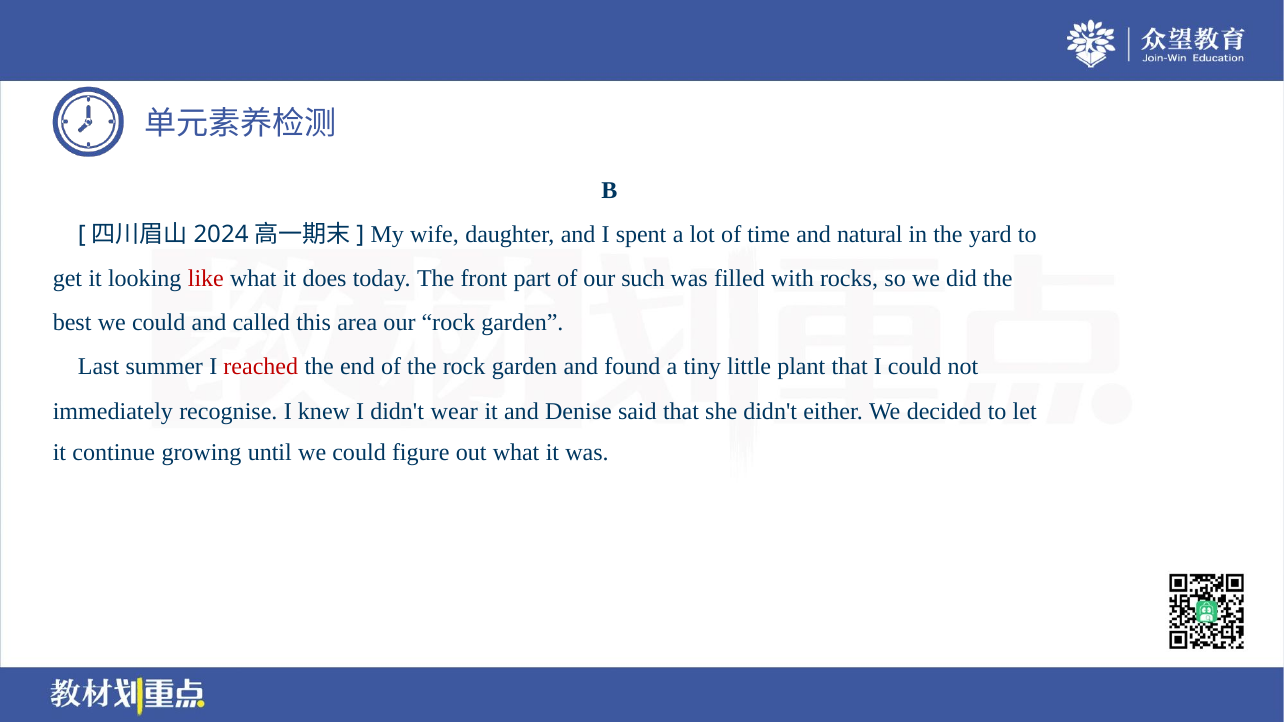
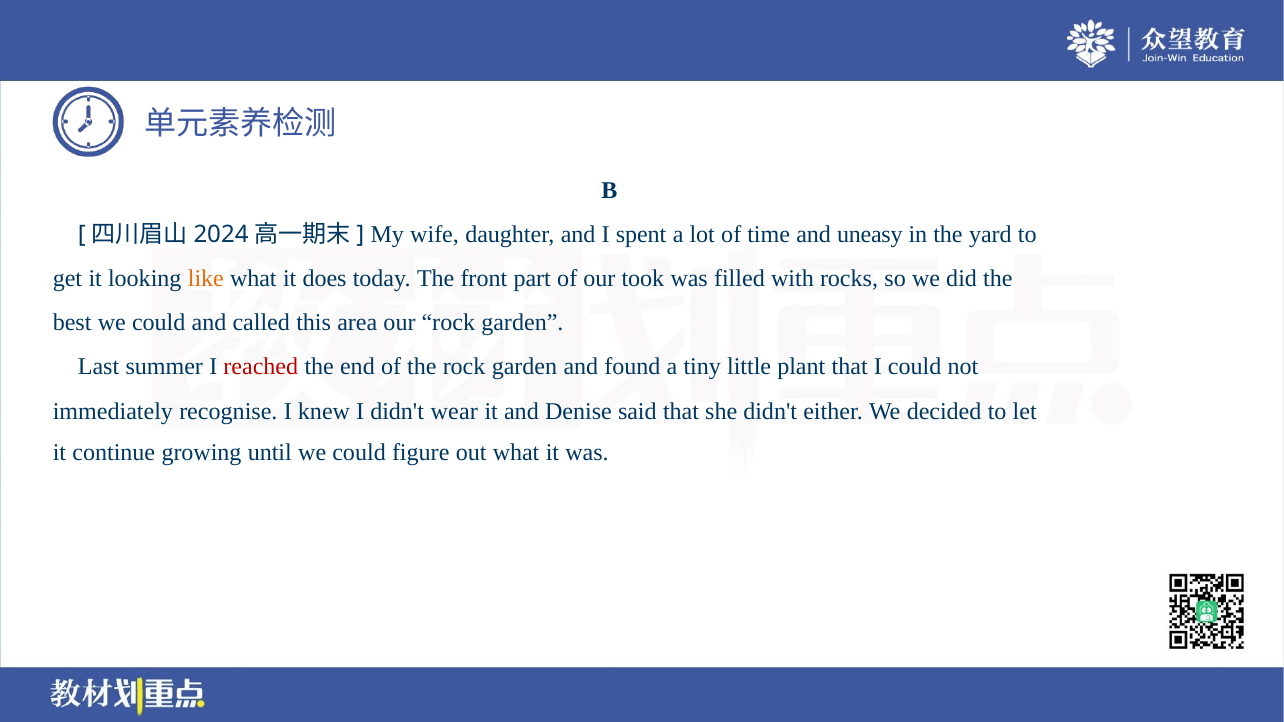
natural: natural -> uneasy
like colour: red -> orange
such: such -> took
